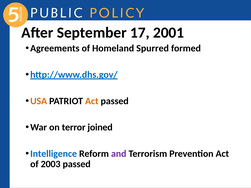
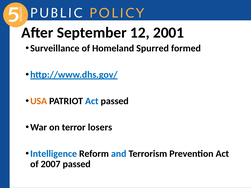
17: 17 -> 12
Agreements: Agreements -> Surveillance
Act at (92, 101) colour: orange -> blue
joined: joined -> losers
and colour: purple -> blue
2003: 2003 -> 2007
